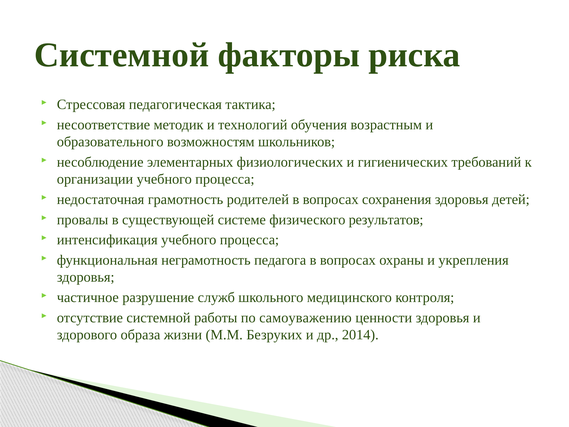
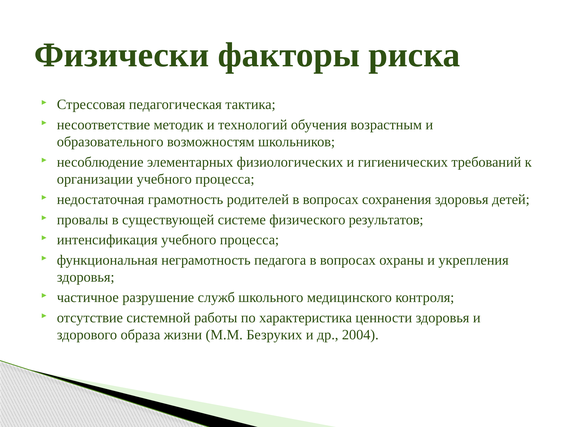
Системной at (122, 55): Системной -> Физически
самоуважению: самоуважению -> характеристика
2014: 2014 -> 2004
